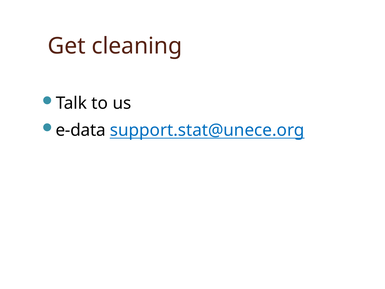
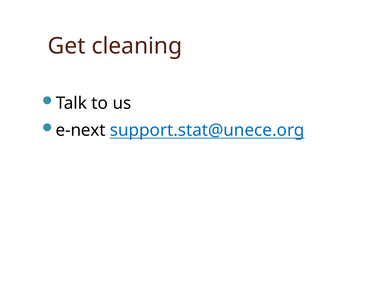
e-data: e-data -> e-next
